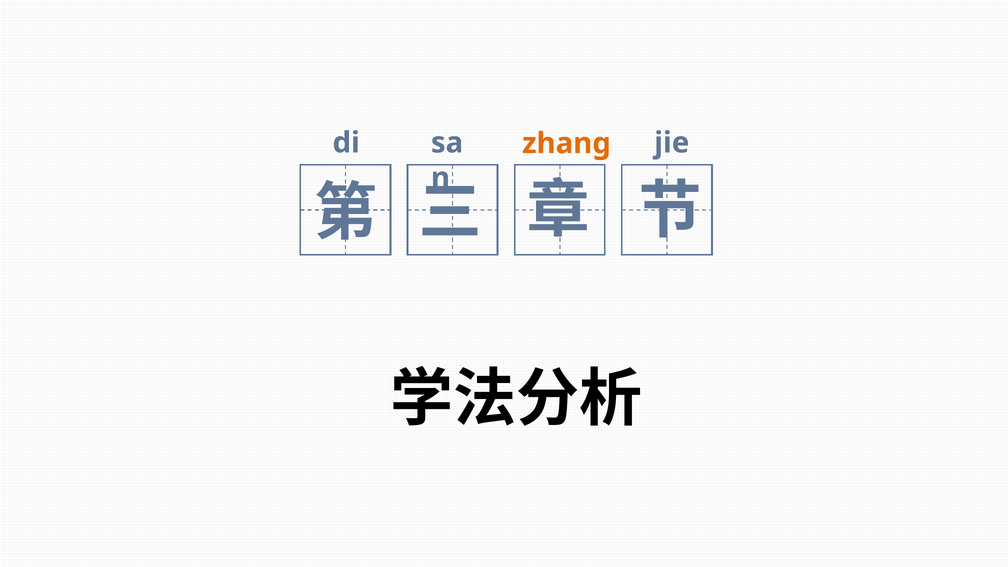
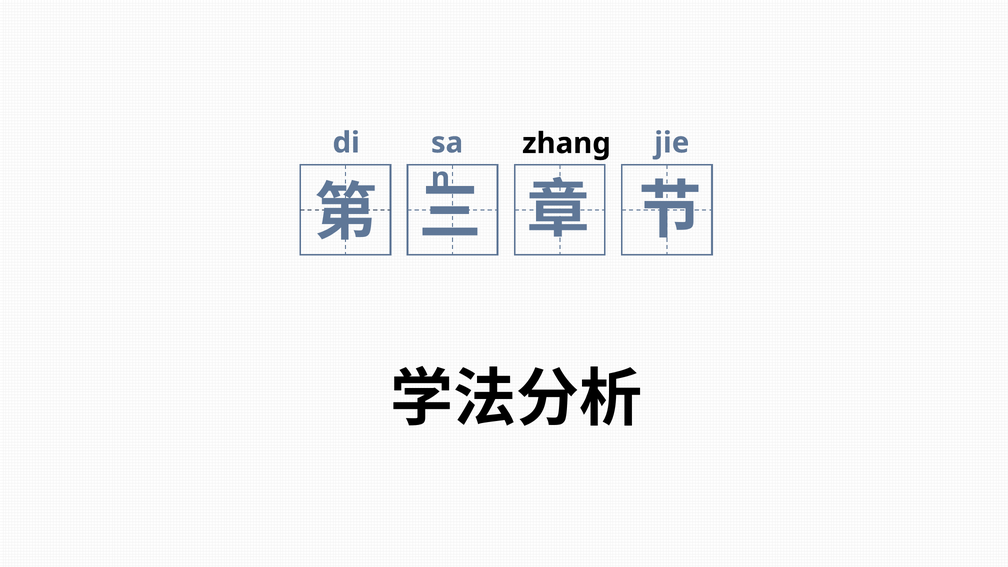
zhang colour: orange -> black
